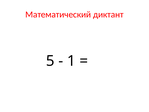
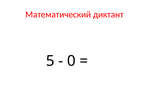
1: 1 -> 0
